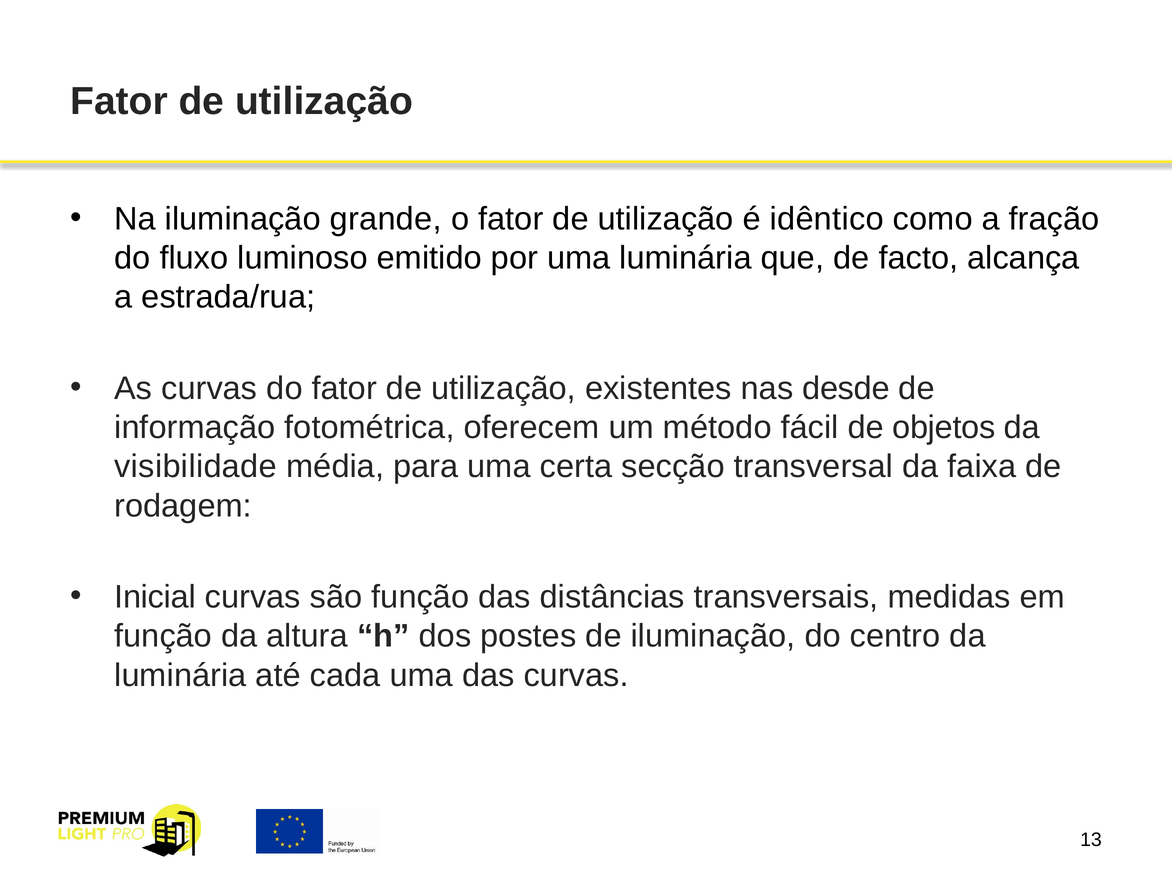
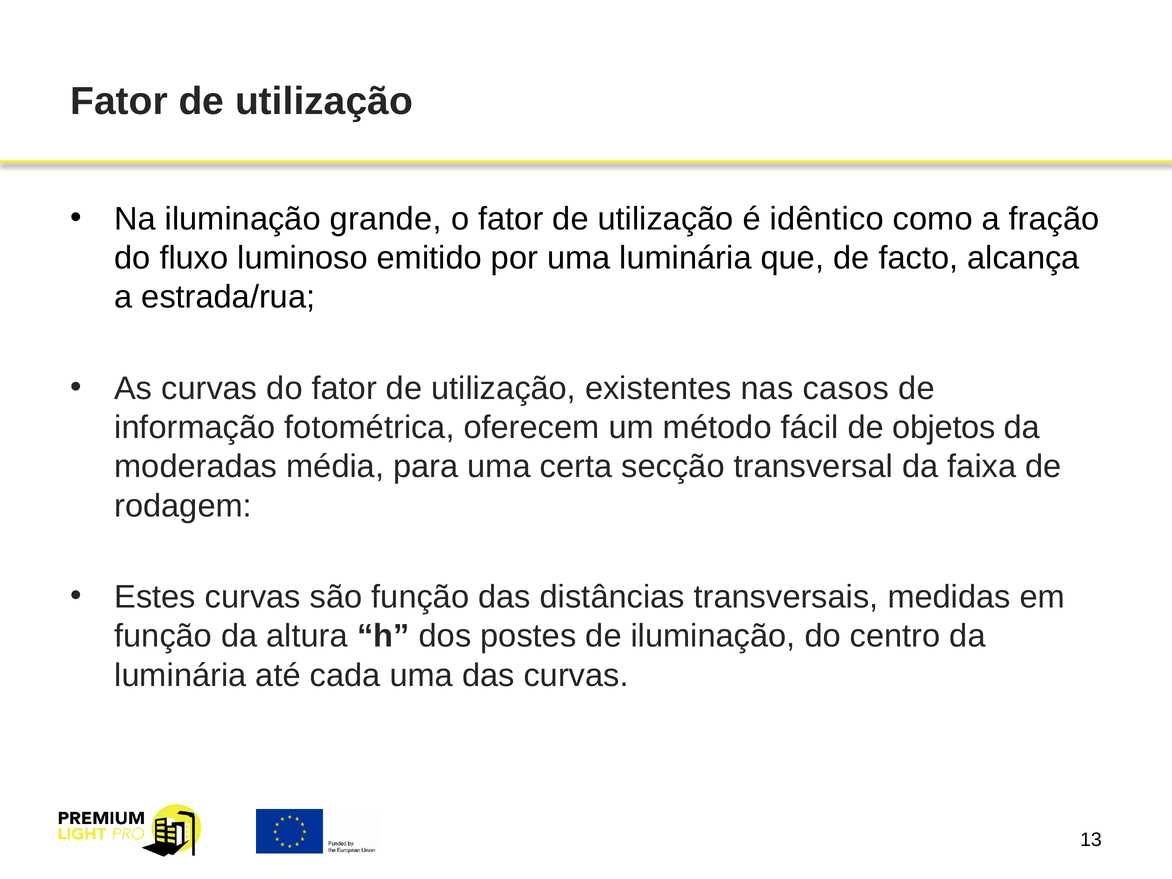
desde: desde -> casos
visibilidade: visibilidade -> moderadas
Inicial: Inicial -> Estes
